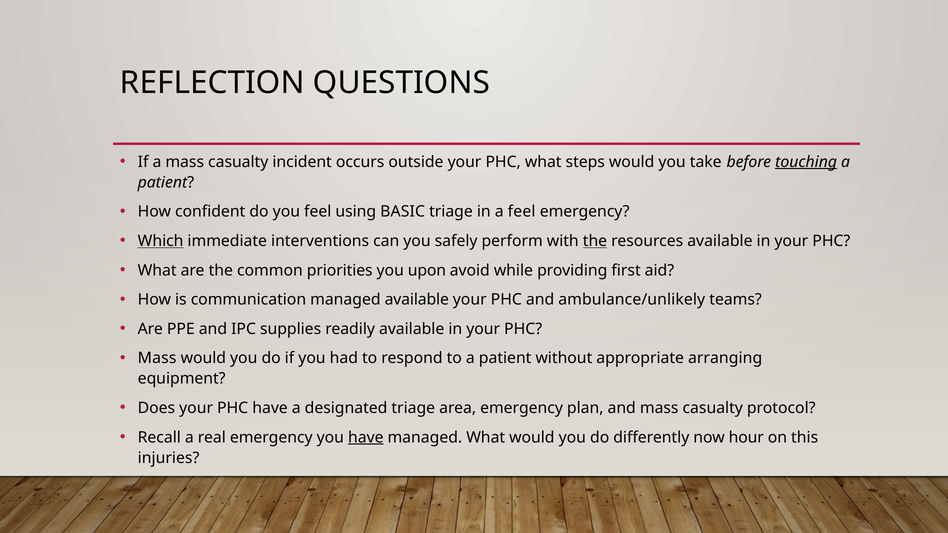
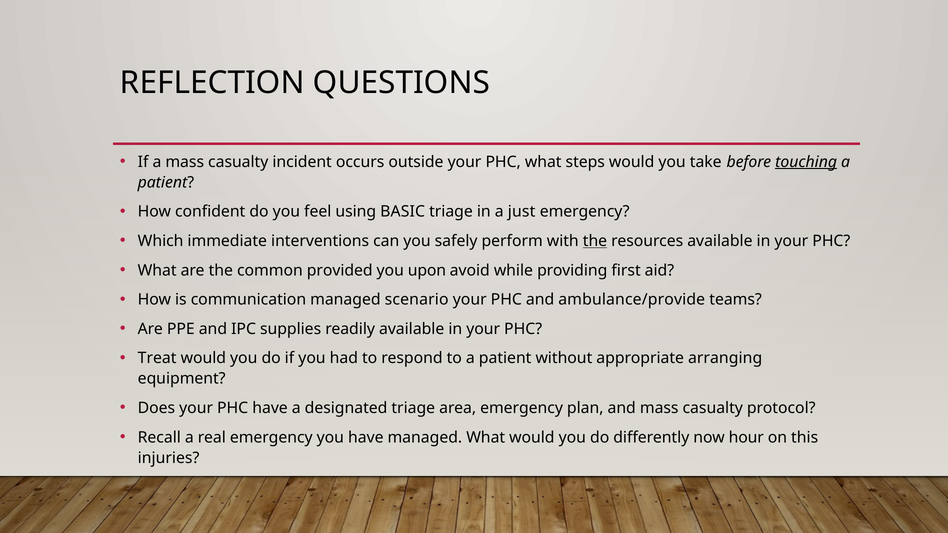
a feel: feel -> just
Which underline: present -> none
priorities: priorities -> provided
managed available: available -> scenario
ambulance/unlikely: ambulance/unlikely -> ambulance/provide
Mass at (157, 358): Mass -> Treat
have at (366, 438) underline: present -> none
